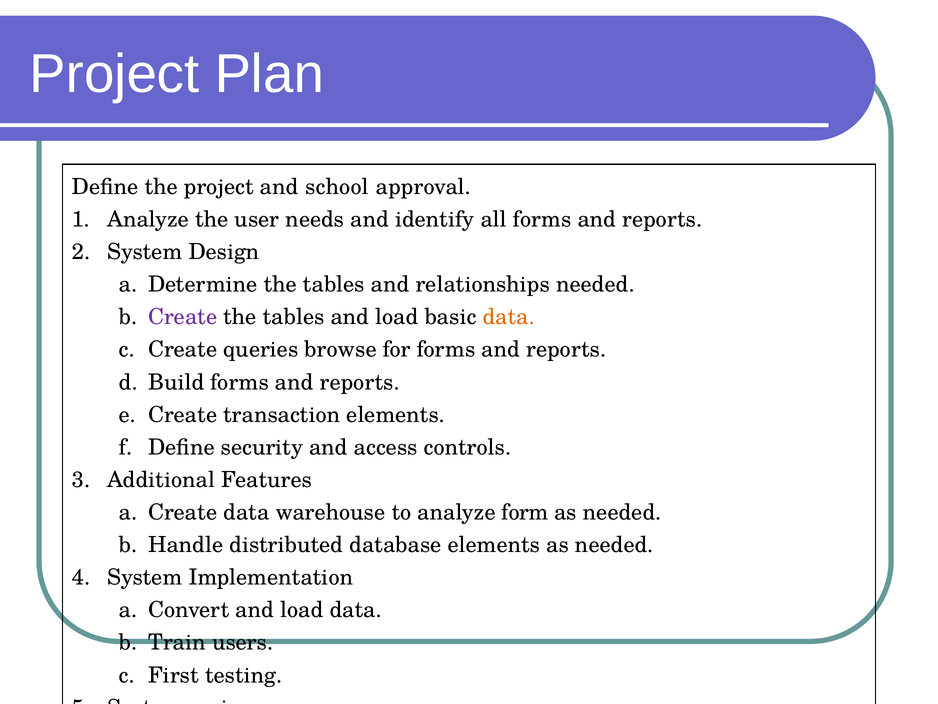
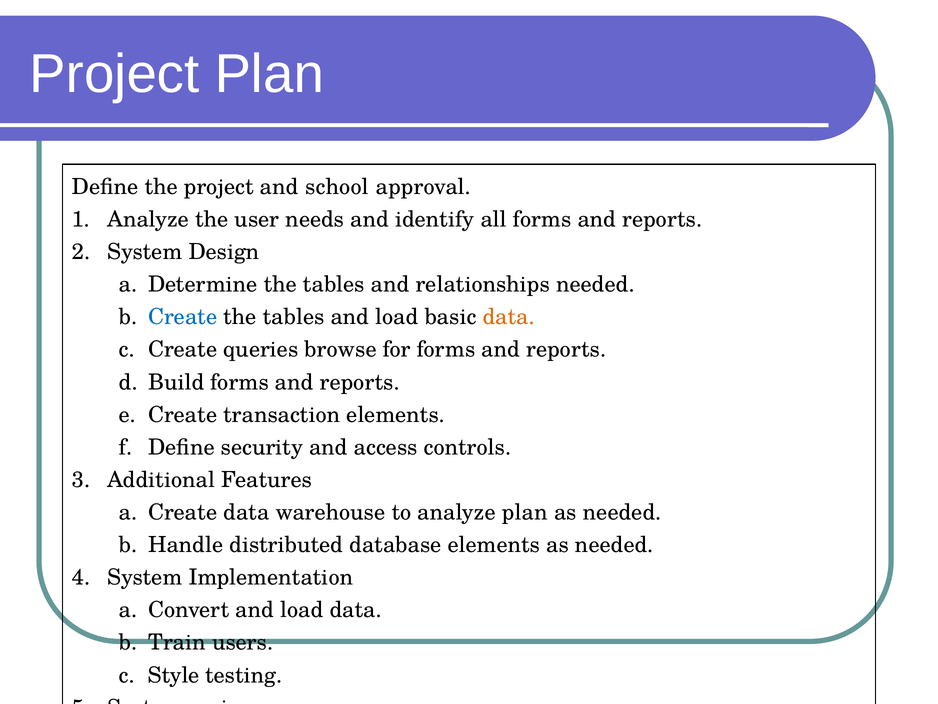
Create at (183, 317) colour: purple -> blue
analyze form: form -> plan
First: First -> Style
